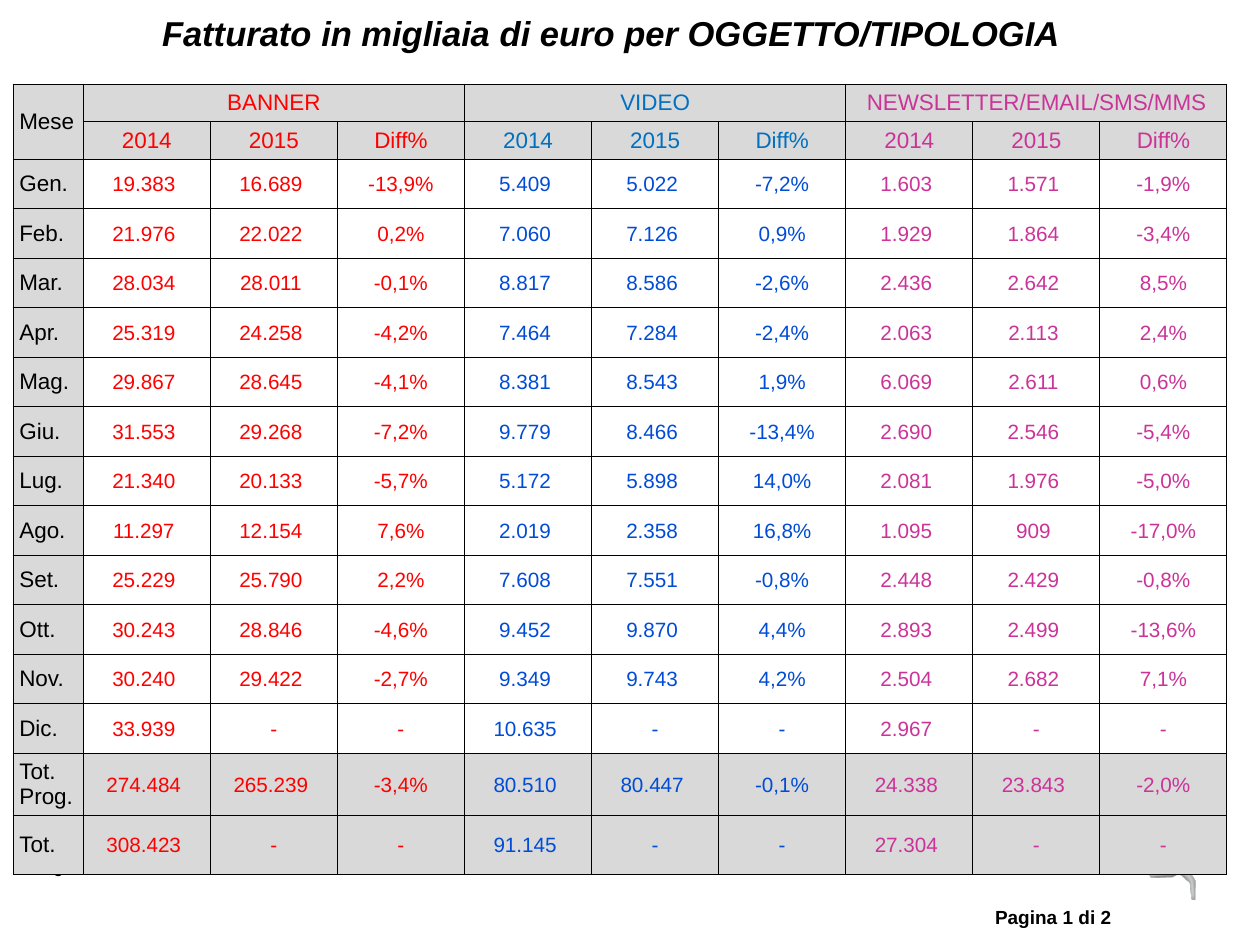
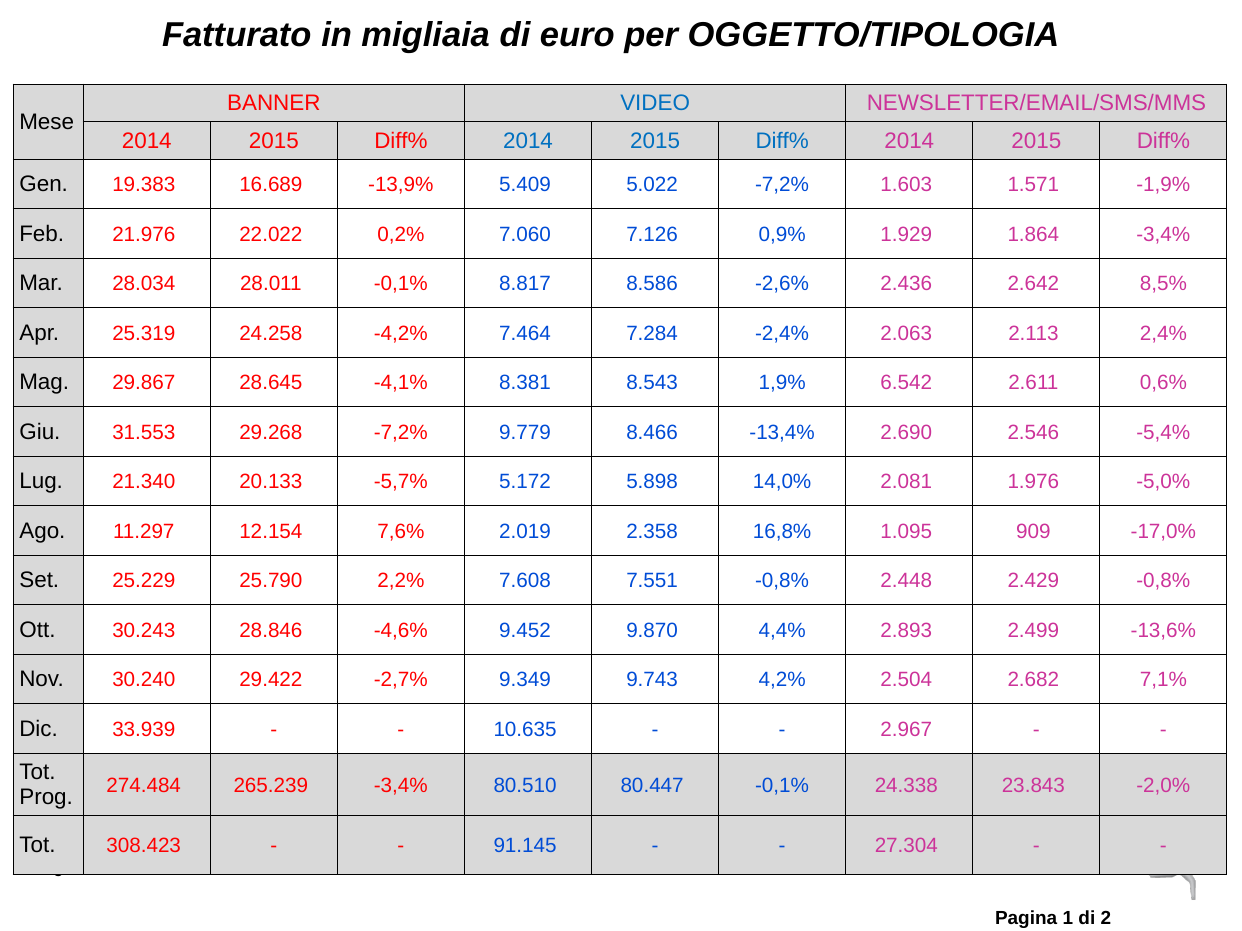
6.069: 6.069 -> 6.542
